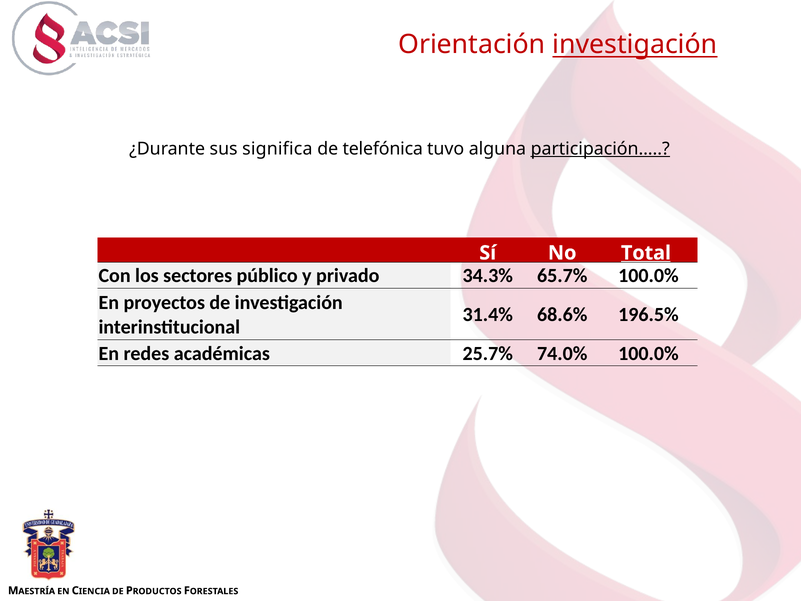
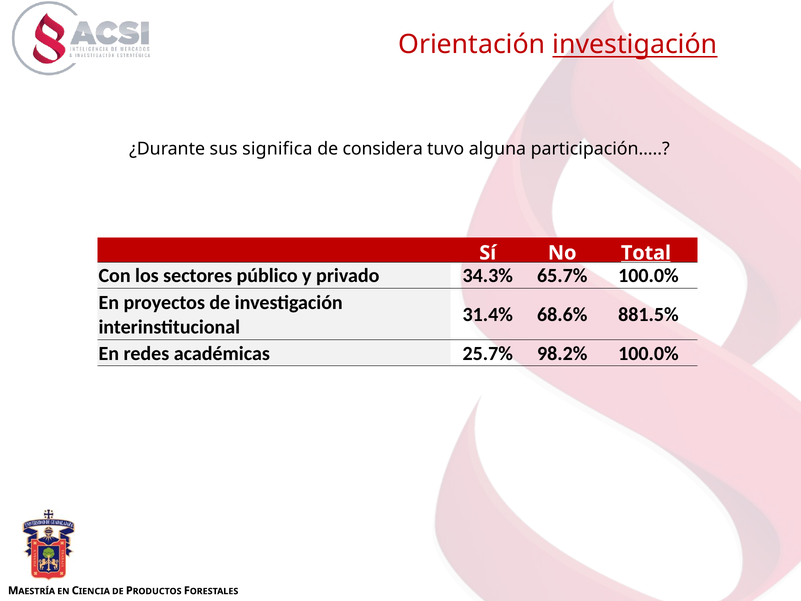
telefónica: telefónica -> considera
participación… underline: present -> none
196.5%: 196.5% -> 881.5%
74.0%: 74.0% -> 98.2%
